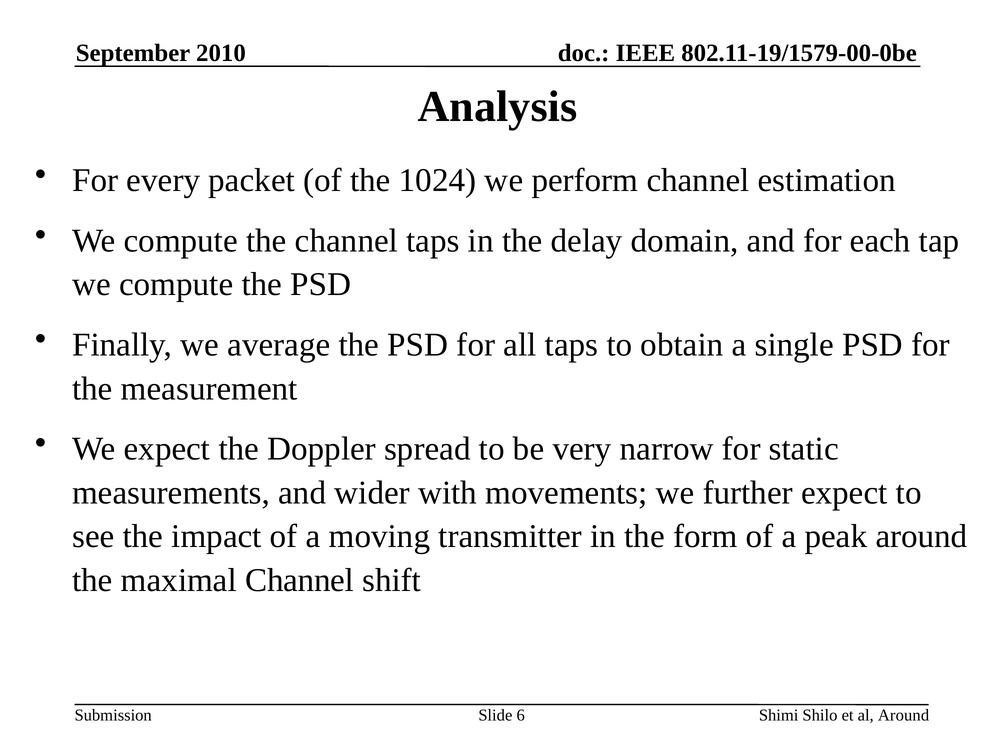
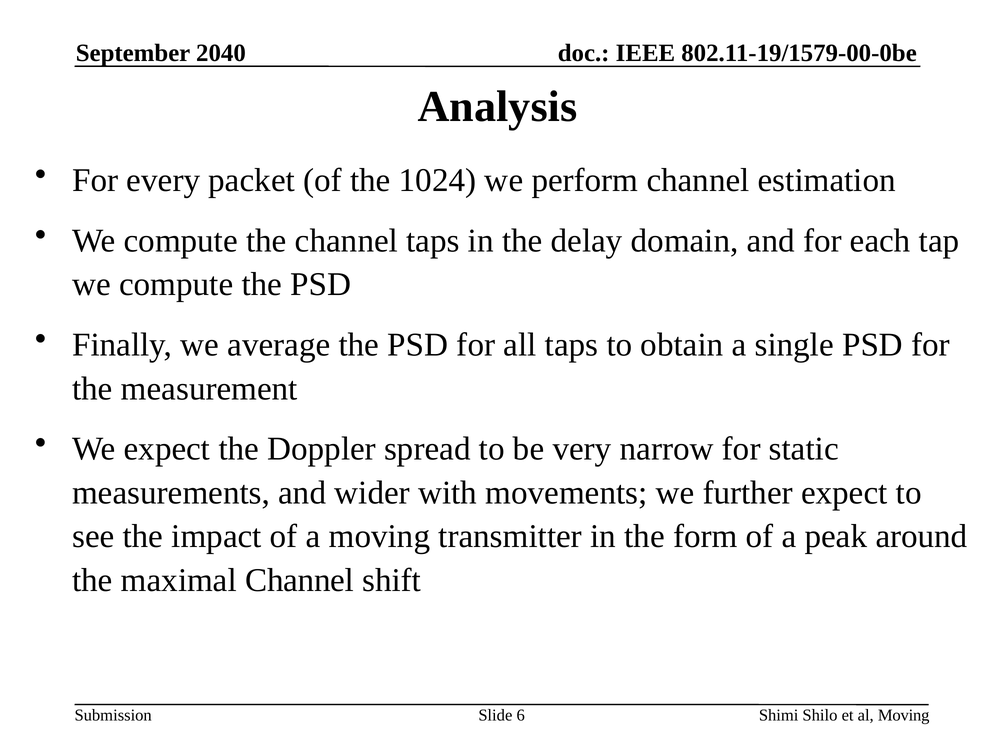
2010: 2010 -> 2040
al Around: Around -> Moving
